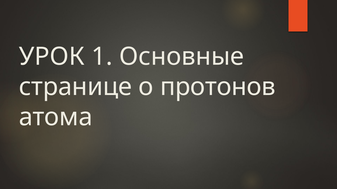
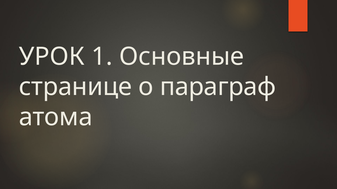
протонов: протонов -> параграф
